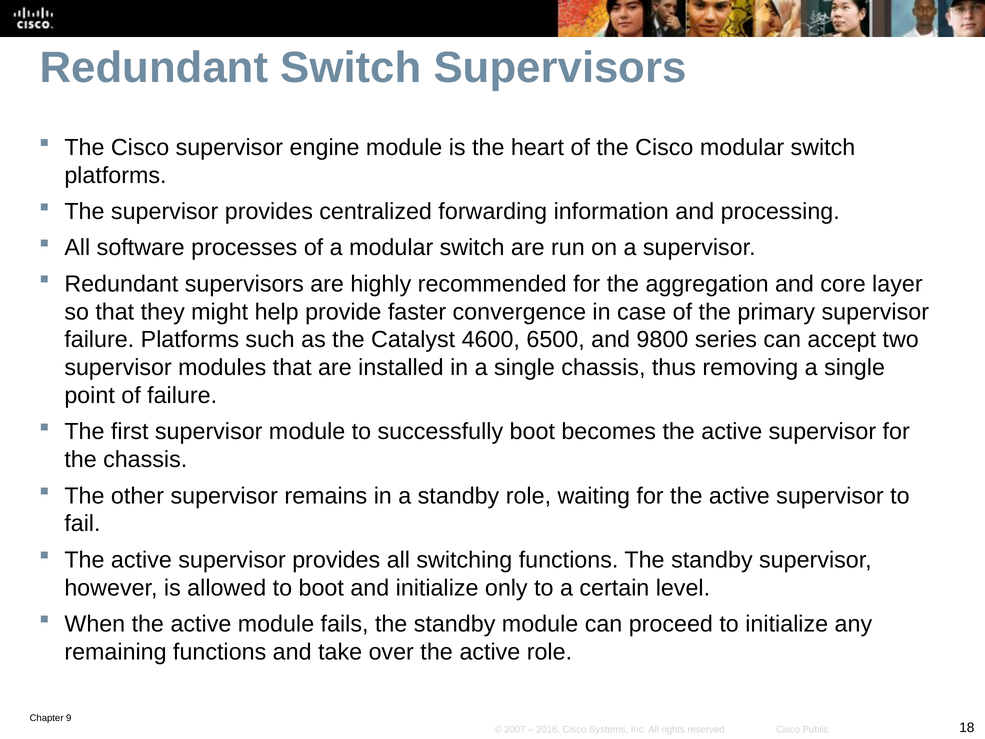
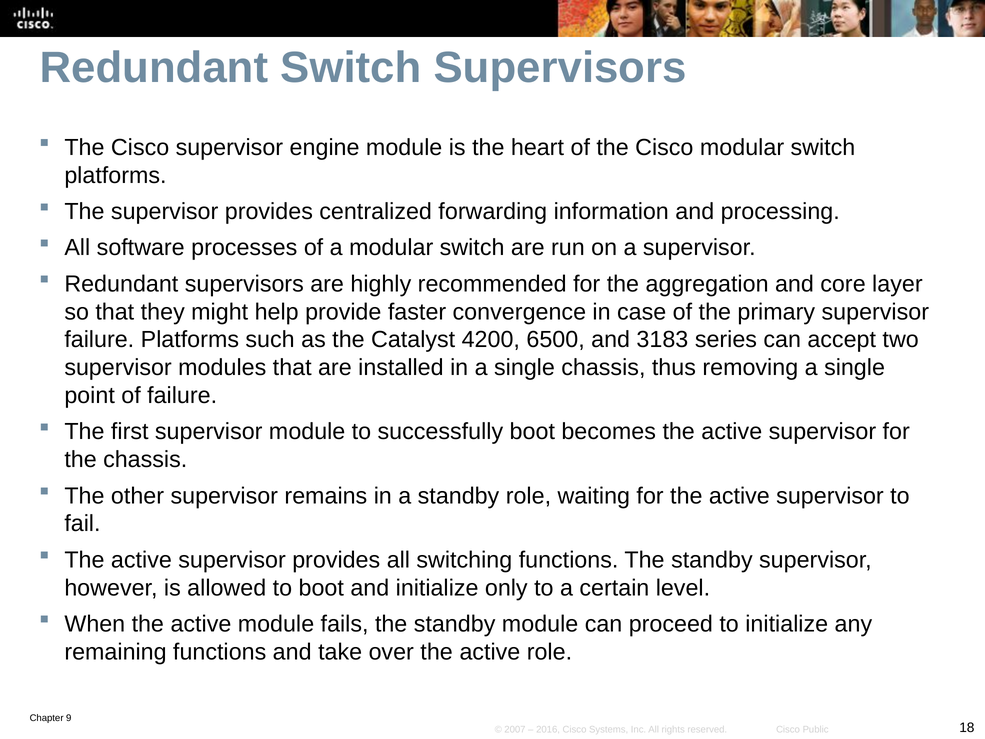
4600: 4600 -> 4200
9800: 9800 -> 3183
